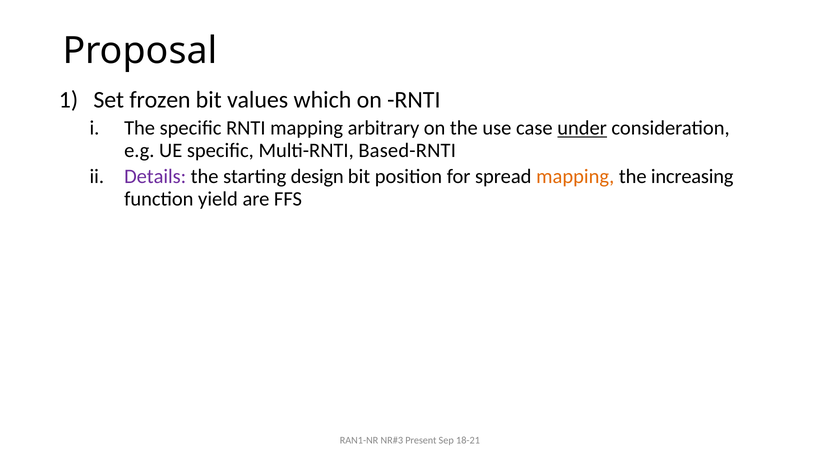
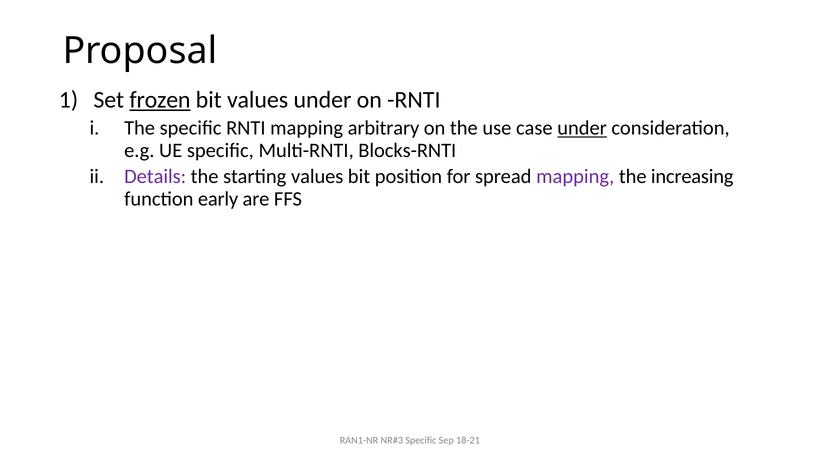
frozen underline: none -> present
values which: which -> under
Based-RNTI: Based-RNTI -> Blocks-RNTI
starting design: design -> values
mapping at (575, 177) colour: orange -> purple
yield: yield -> early
Present at (421, 440): Present -> Specific
